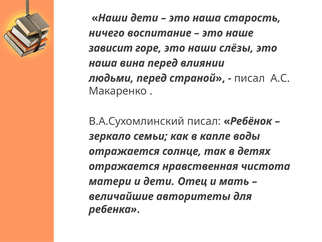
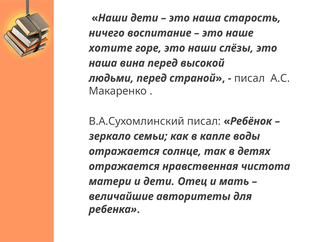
зависит: зависит -> хотите
влиянии: влиянии -> высокой
